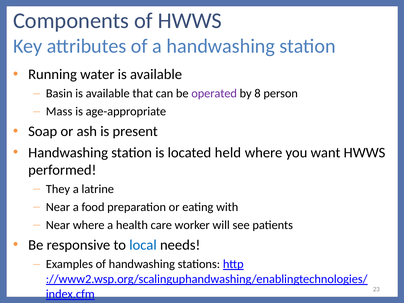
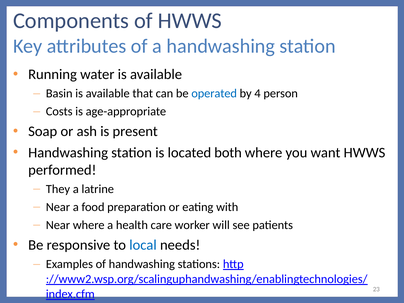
operated colour: purple -> blue
8: 8 -> 4
Mass: Mass -> Costs
held: held -> both
